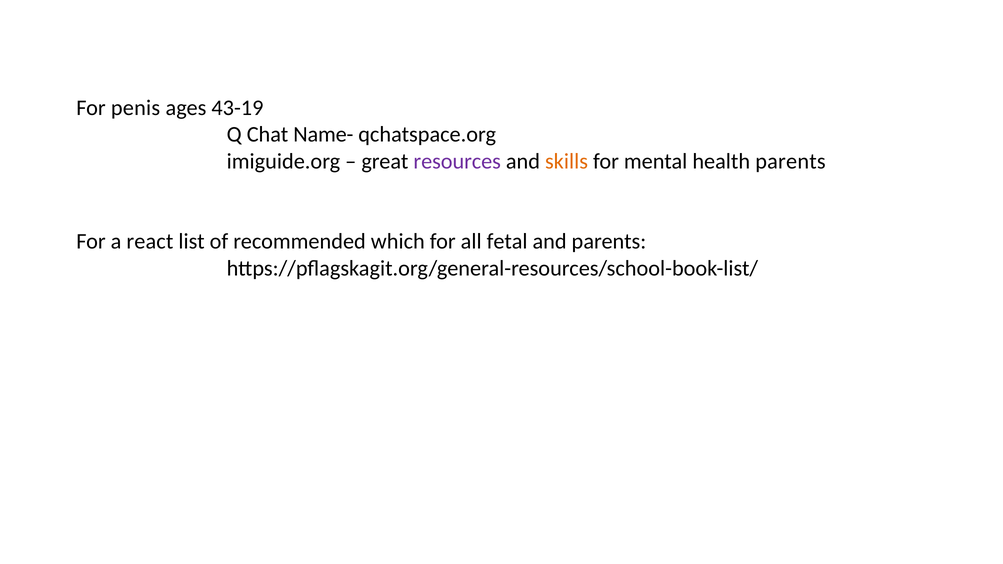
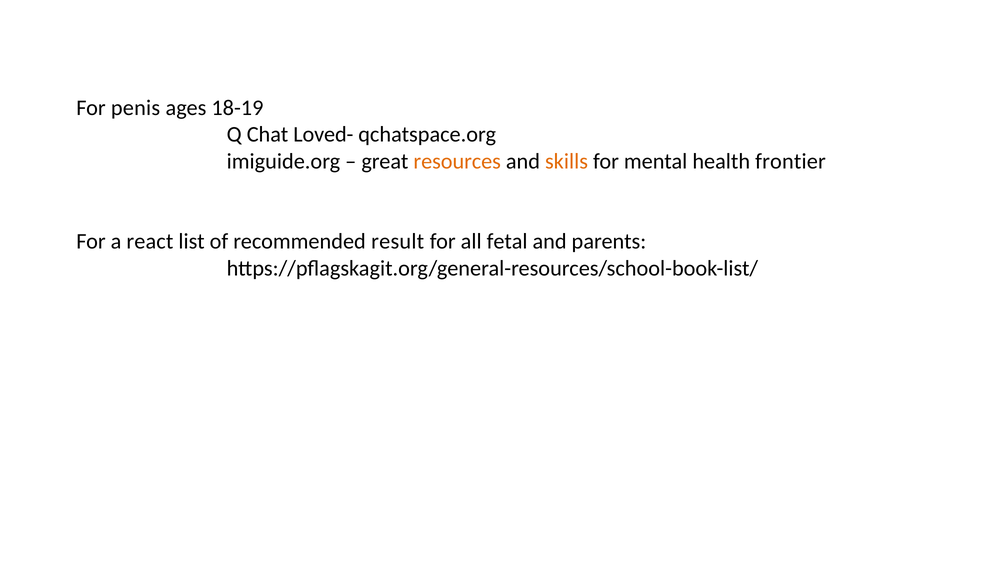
43-19: 43-19 -> 18-19
Name-: Name- -> Loved-
resources colour: purple -> orange
health parents: parents -> frontier
which: which -> result
